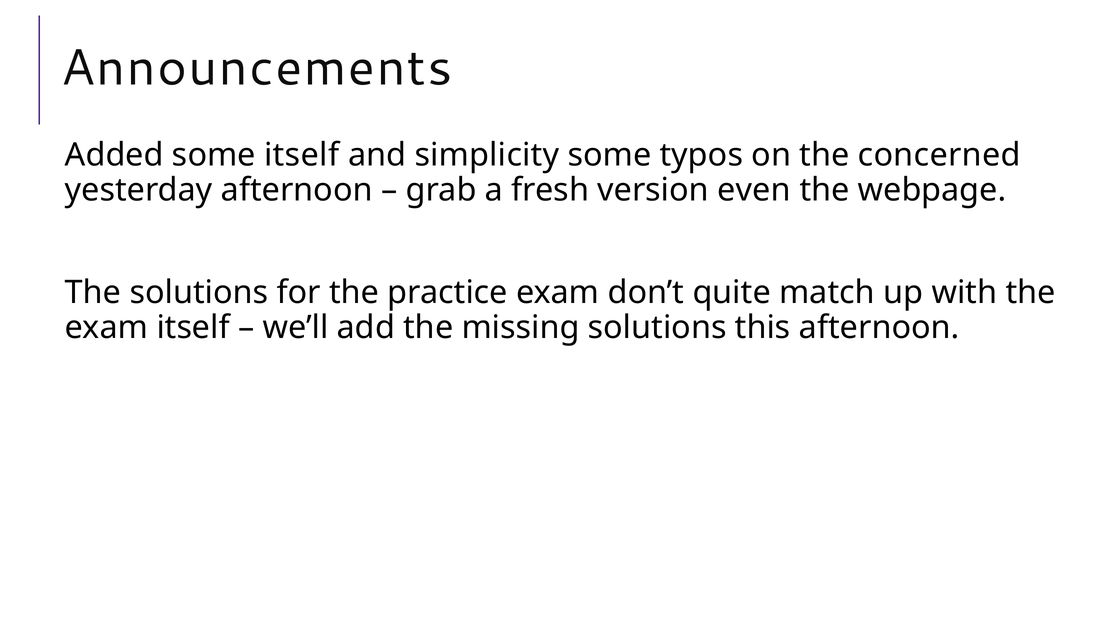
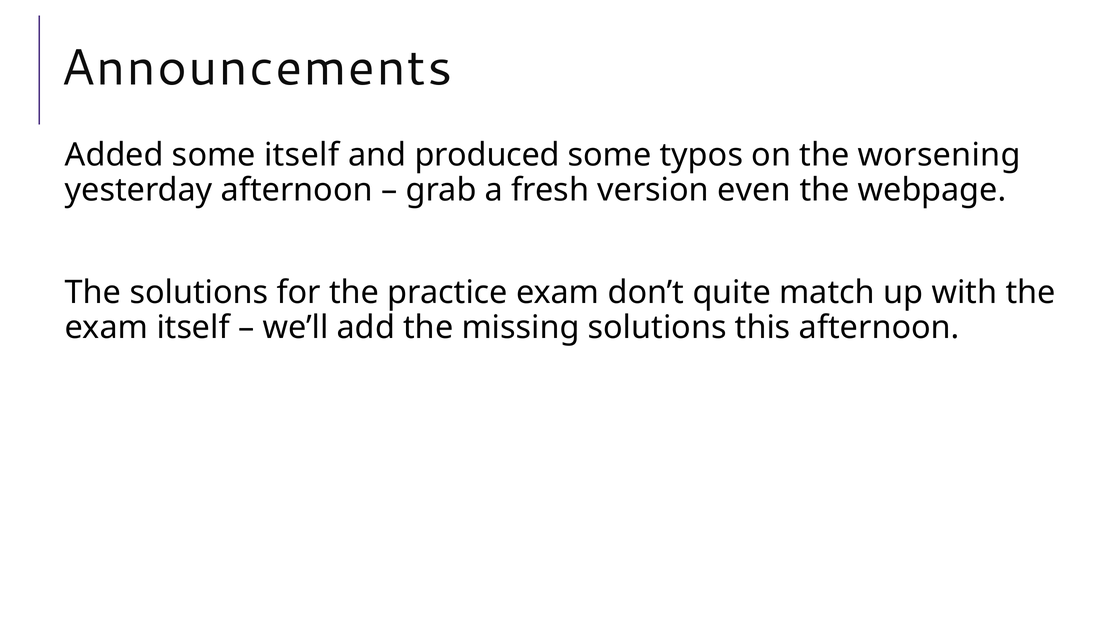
simplicity: simplicity -> produced
concerned: concerned -> worsening
